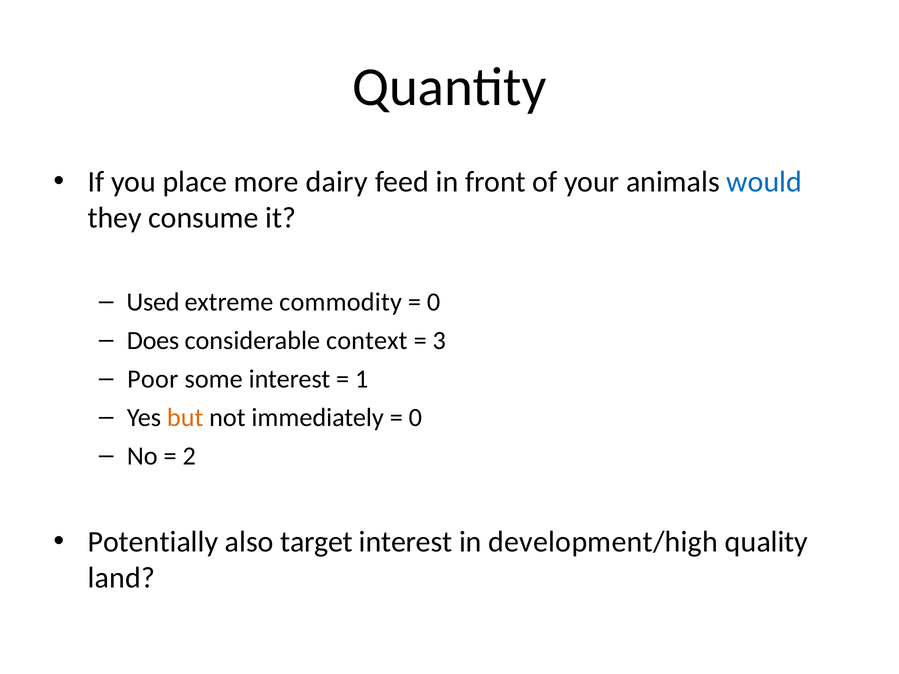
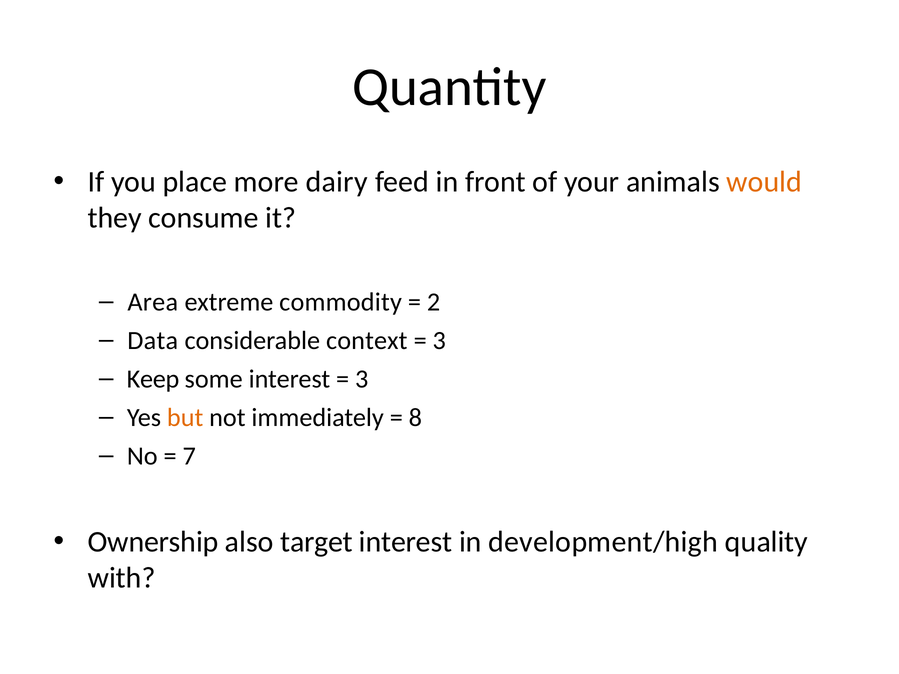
would colour: blue -> orange
Used: Used -> Area
0 at (434, 302): 0 -> 2
Does: Does -> Data
Poor: Poor -> Keep
1 at (362, 379): 1 -> 3
0 at (415, 418): 0 -> 8
2: 2 -> 7
Potentially: Potentially -> Ownership
land: land -> with
